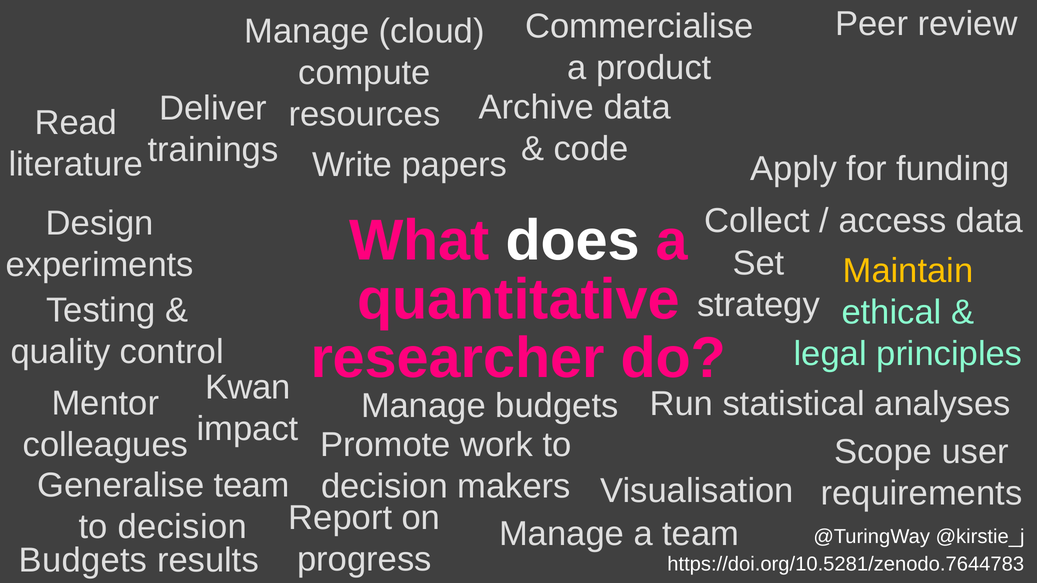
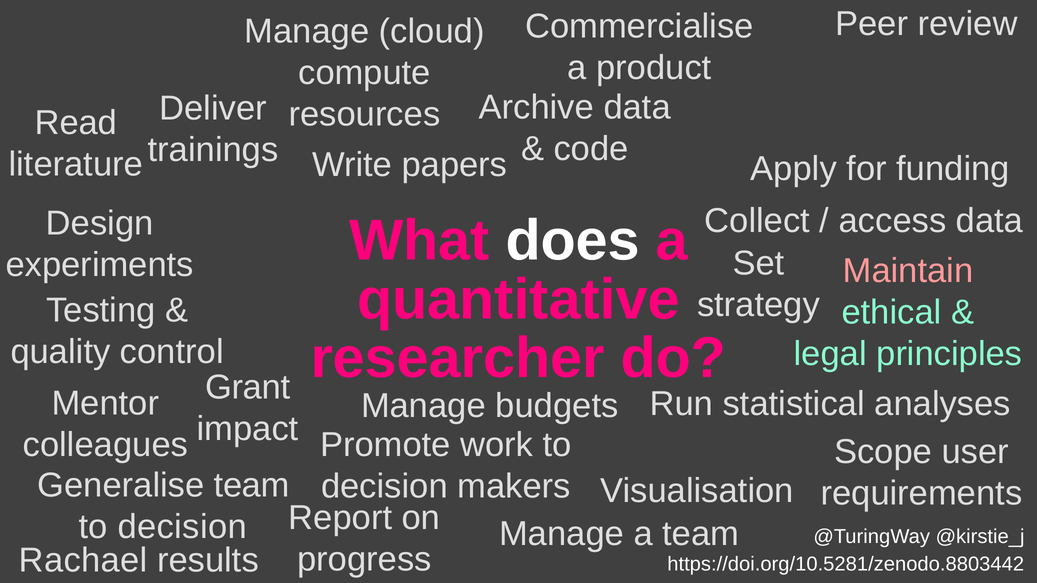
Maintain colour: yellow -> pink
Kwan: Kwan -> Grant
Budgets at (83, 561): Budgets -> Rachael
https://doi.org/10.5281/zenodo.7644783: https://doi.org/10.5281/zenodo.7644783 -> https://doi.org/10.5281/zenodo.8803442
